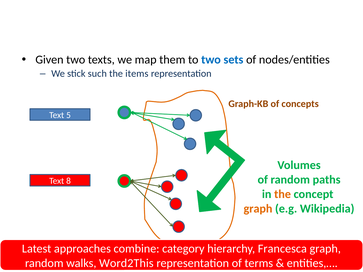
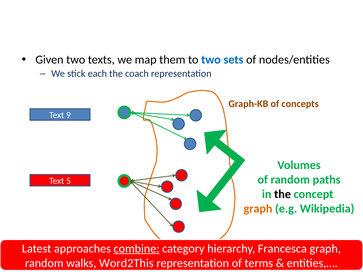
such: such -> each
items: items -> coach
5: 5 -> 9
8: 8 -> 5
the at (283, 194) colour: orange -> black
combine underline: none -> present
